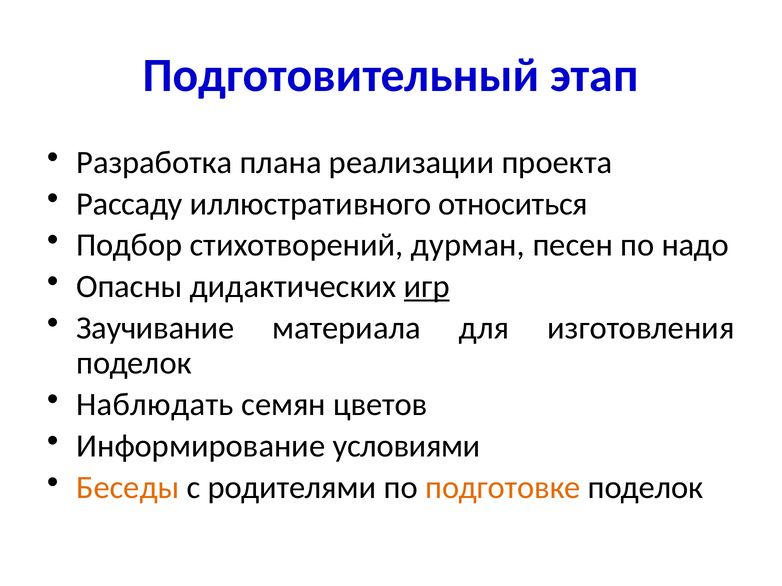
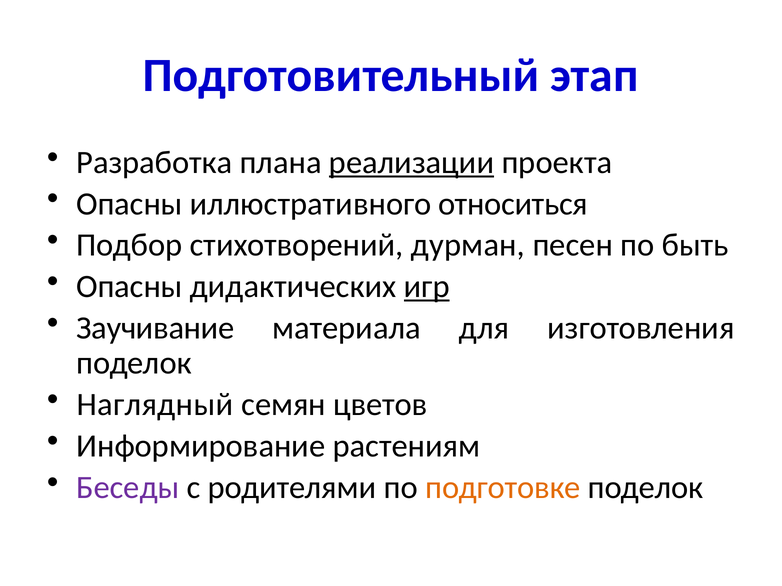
реализации underline: none -> present
Рассаду at (129, 204): Рассаду -> Опасны
надо: надо -> быть
Наблюдать: Наблюдать -> Наглядный
условиями: условиями -> растениям
Беседы colour: orange -> purple
